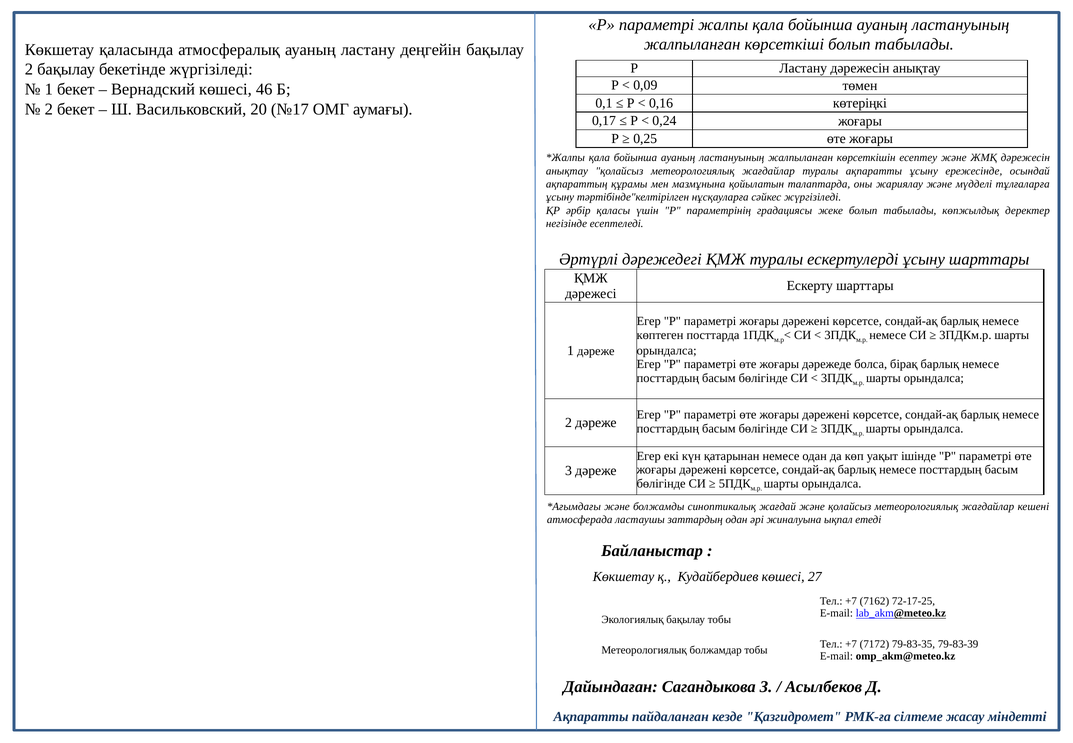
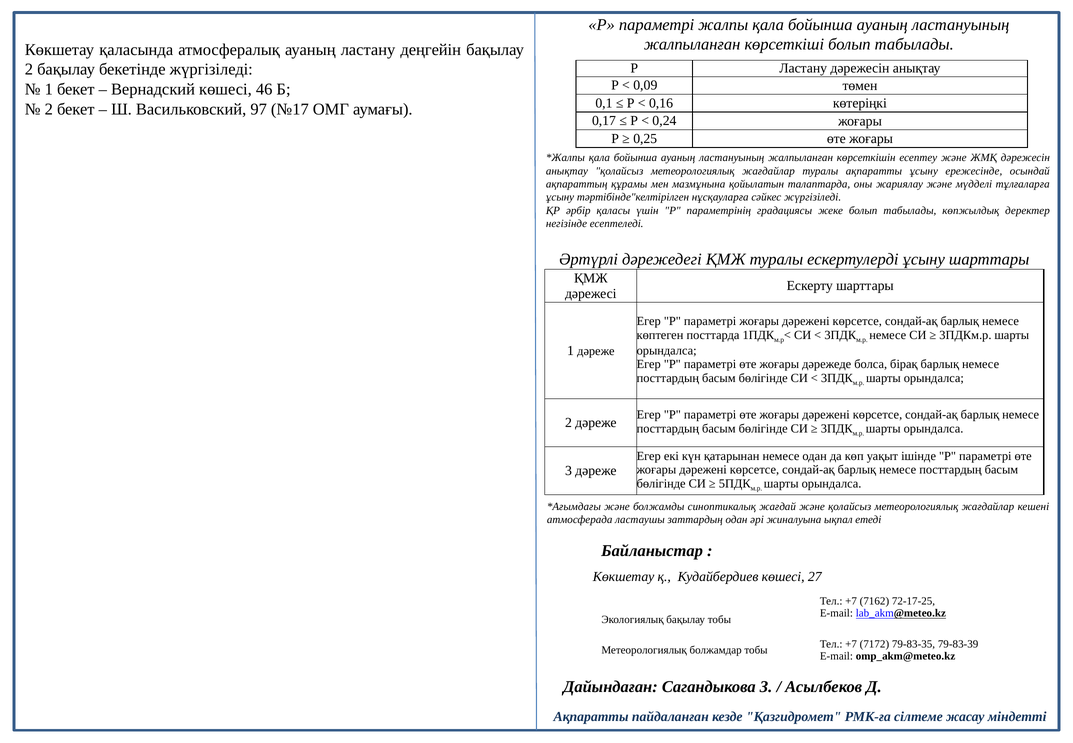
20: 20 -> 97
